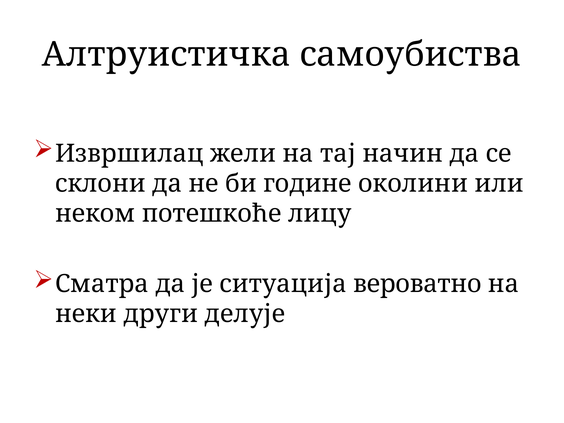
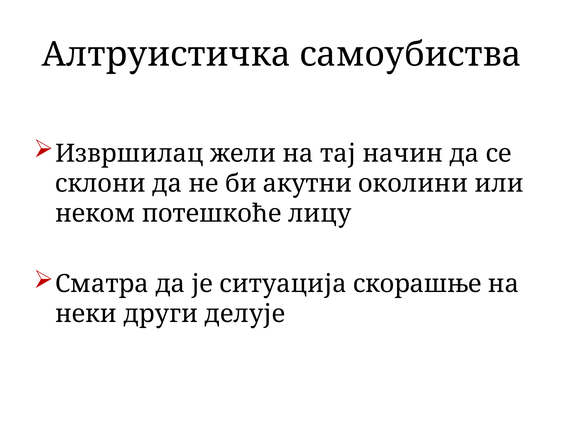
године: године -> акутни
вероватно: вероватно -> скорашње
